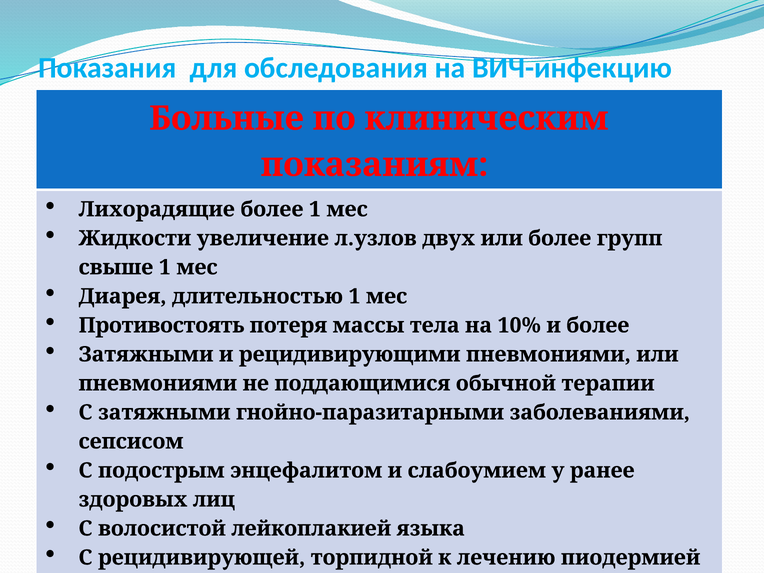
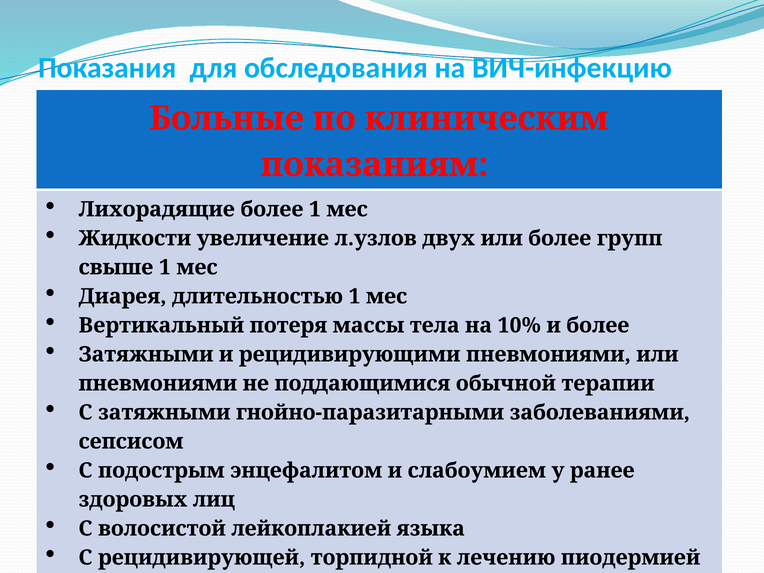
Противостоять: Противостоять -> Вертикальный
